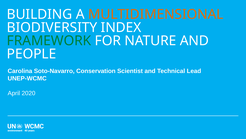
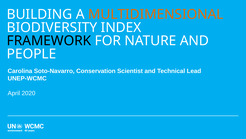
FRAMEWORK colour: green -> black
